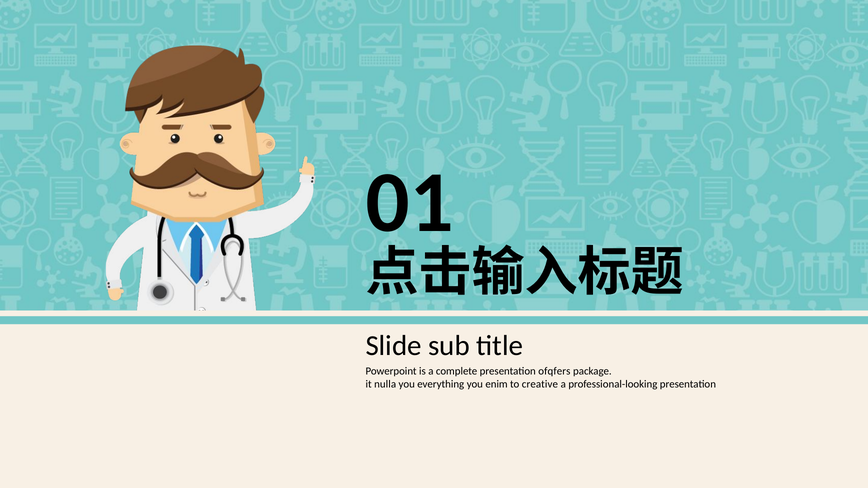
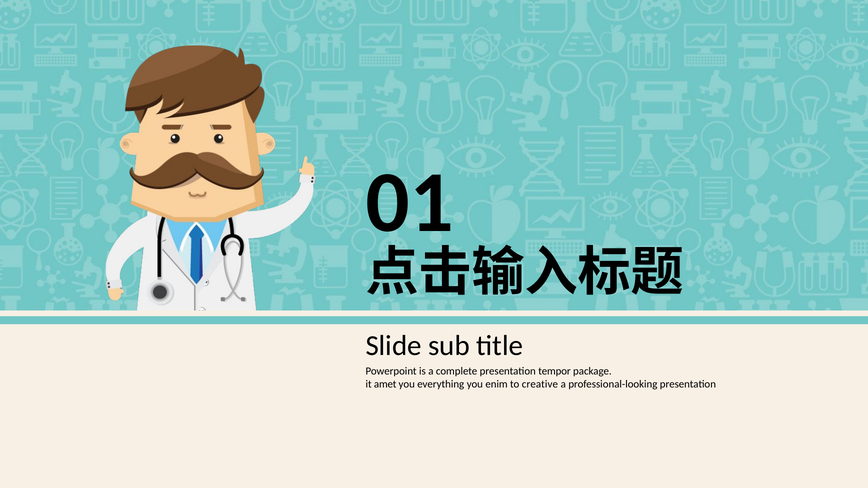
ofqfers: ofqfers -> tempor
nulla: nulla -> amet
